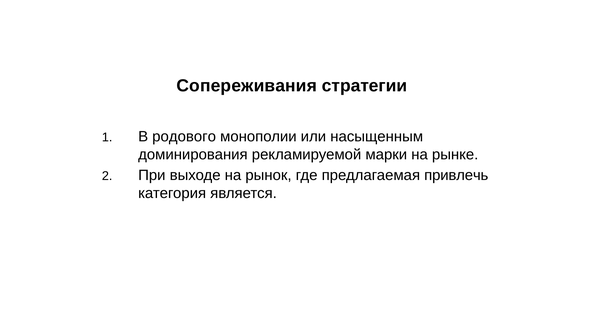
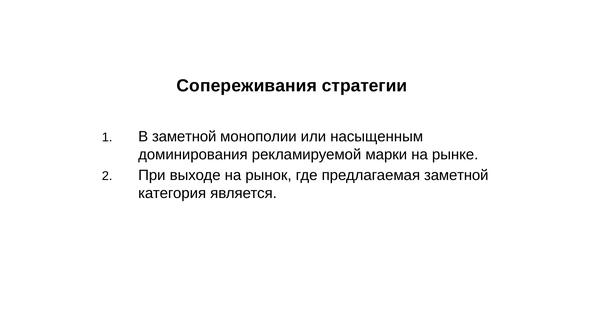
В родового: родового -> заметной
предлагаемая привлечь: привлечь -> заметной
